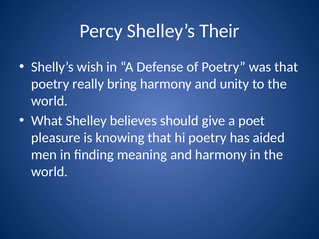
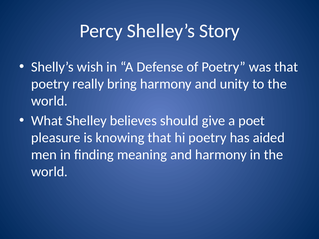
Their: Their -> Story
